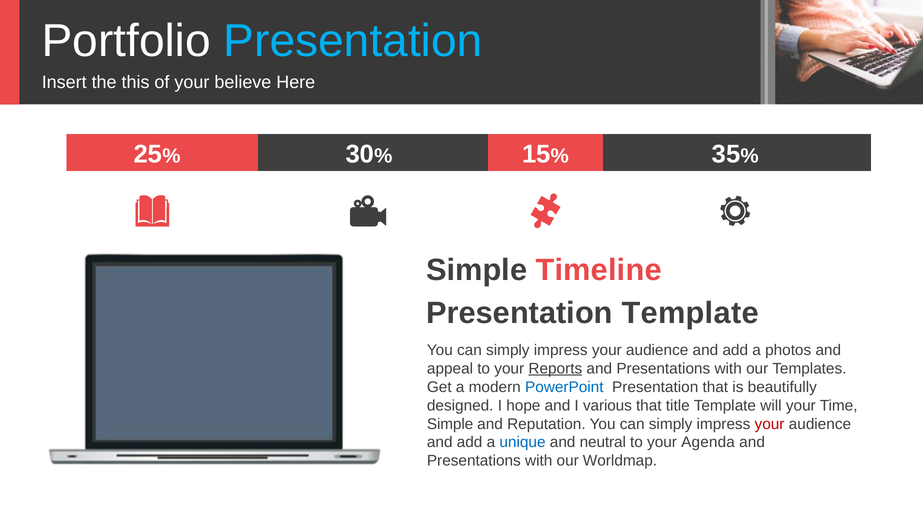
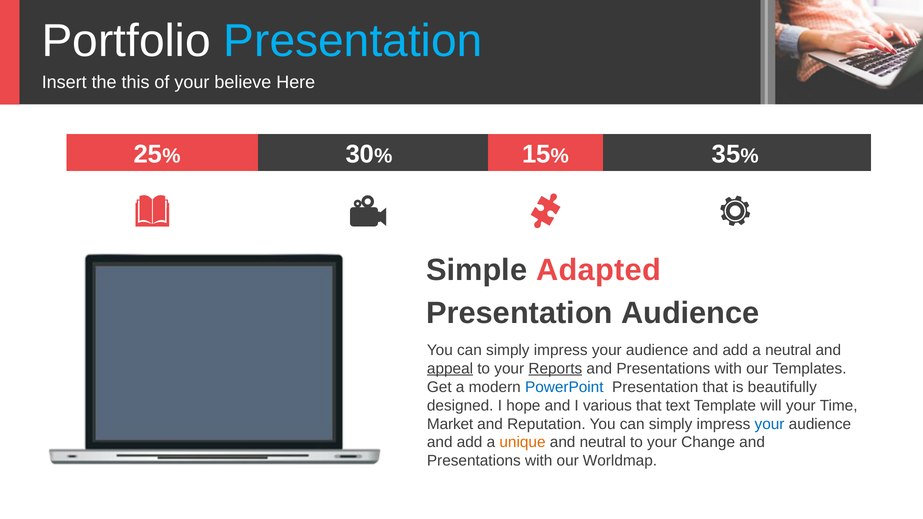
Timeline: Timeline -> Adapted
Presentation Template: Template -> Audience
a photos: photos -> neutral
appeal underline: none -> present
title: title -> text
Simple at (450, 424): Simple -> Market
your at (770, 424) colour: red -> blue
unique colour: blue -> orange
Agenda: Agenda -> Change
